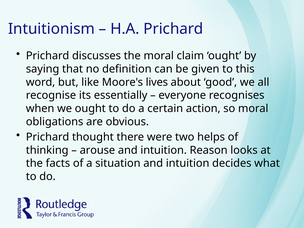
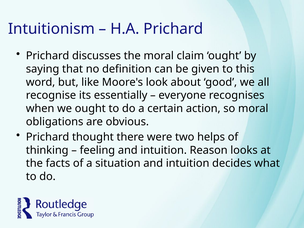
lives: lives -> look
arouse: arouse -> feeling
